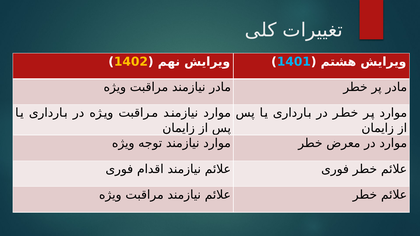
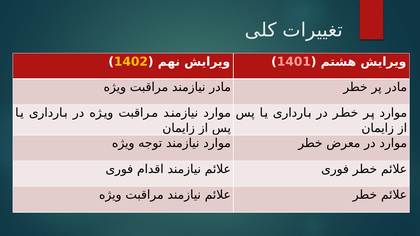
1401 colour: light blue -> pink
